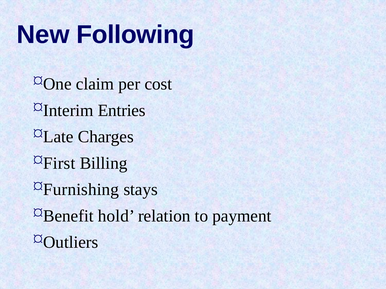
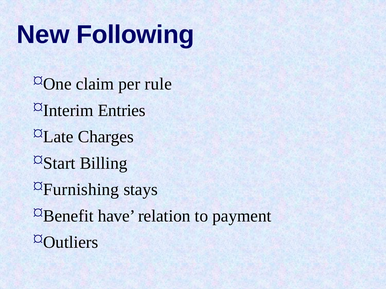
cost: cost -> rule
First: First -> Start
hold: hold -> have
